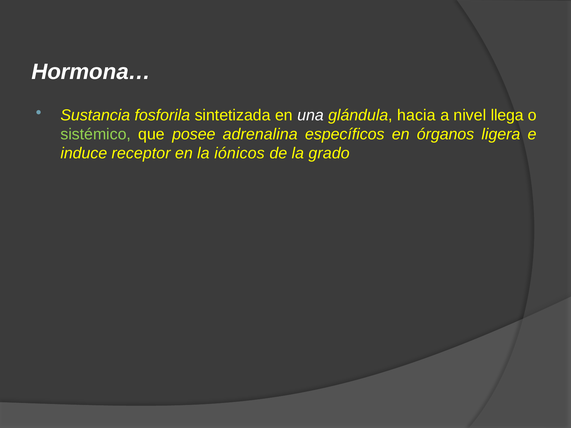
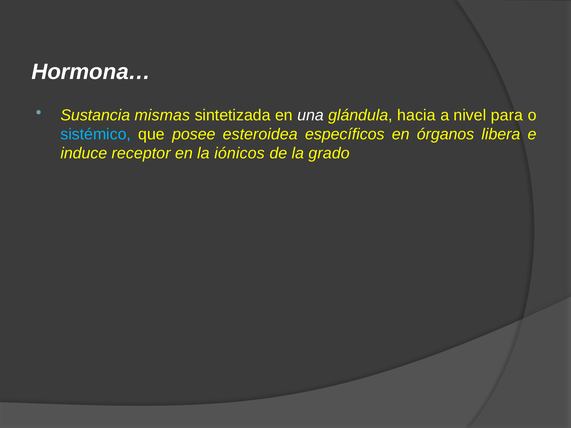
fosforila: fosforila -> mismas
llega: llega -> para
sistémico colour: light green -> light blue
adrenalina: adrenalina -> esteroidea
ligera: ligera -> libera
